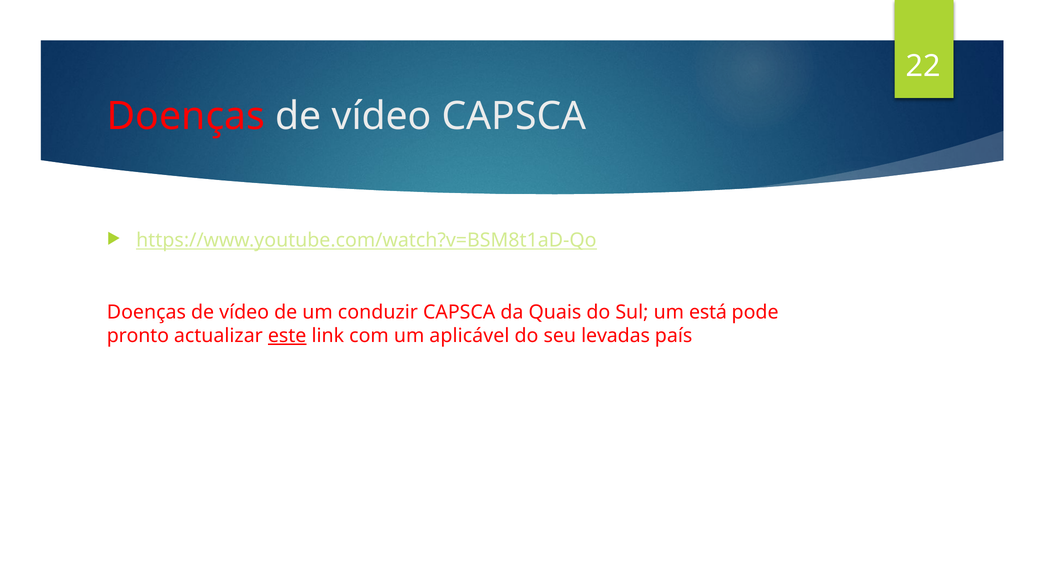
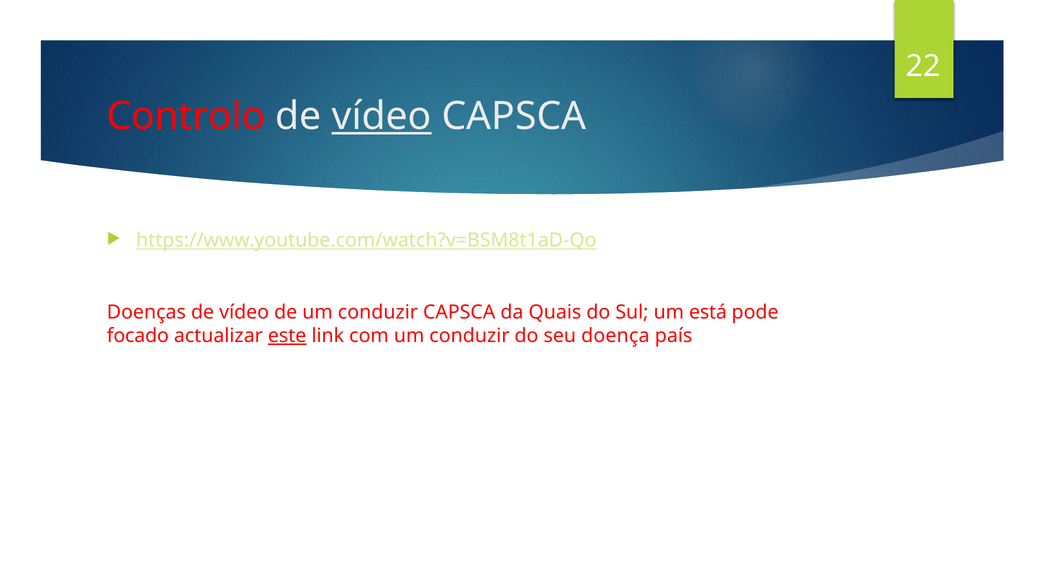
Doenças at (186, 116): Doenças -> Controlo
vídeo at (382, 116) underline: none -> present
pronto: pronto -> focado
com um aplicável: aplicável -> conduzir
levadas: levadas -> doença
